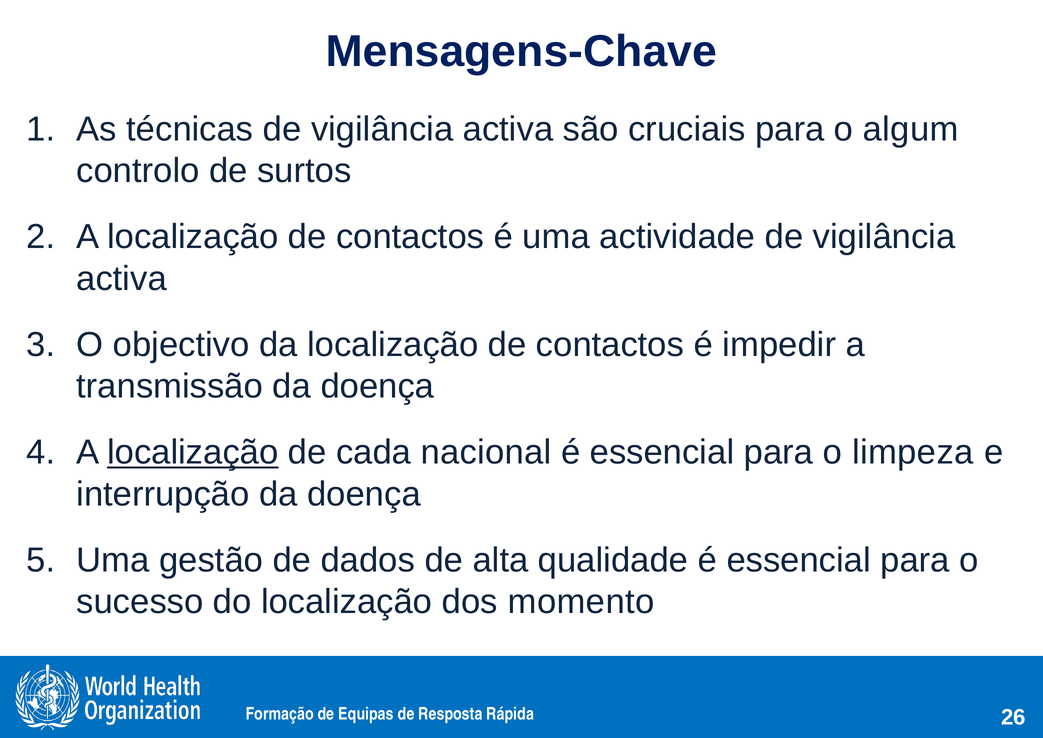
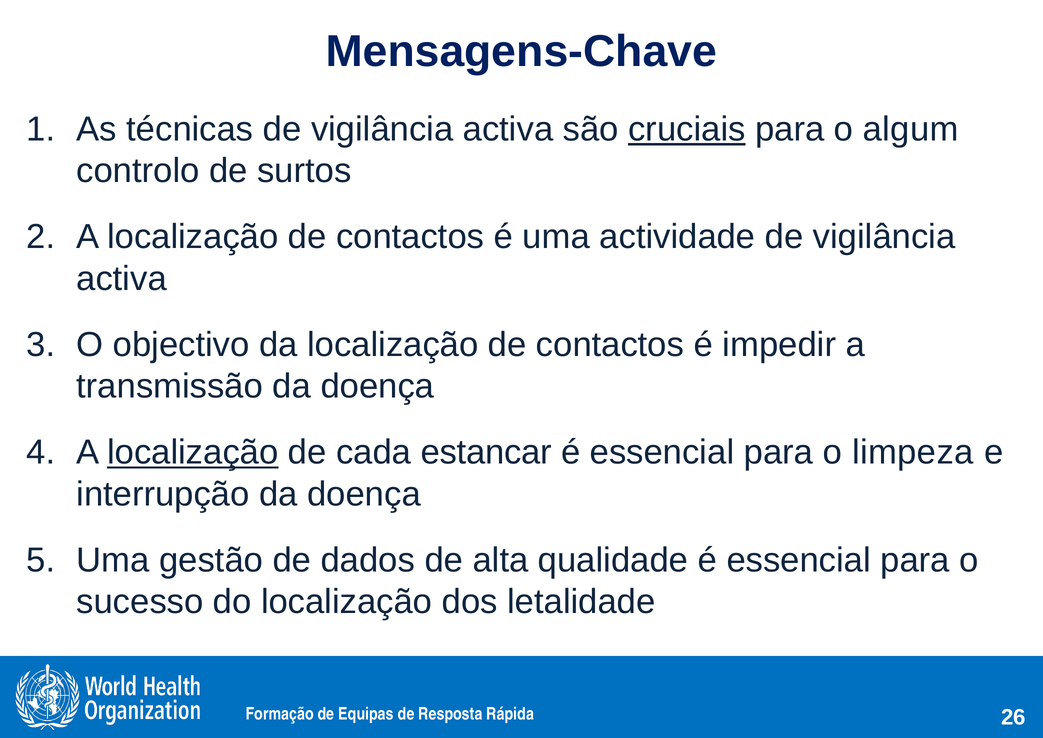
cruciais underline: none -> present
nacional: nacional -> estancar
momento: momento -> letalidade
